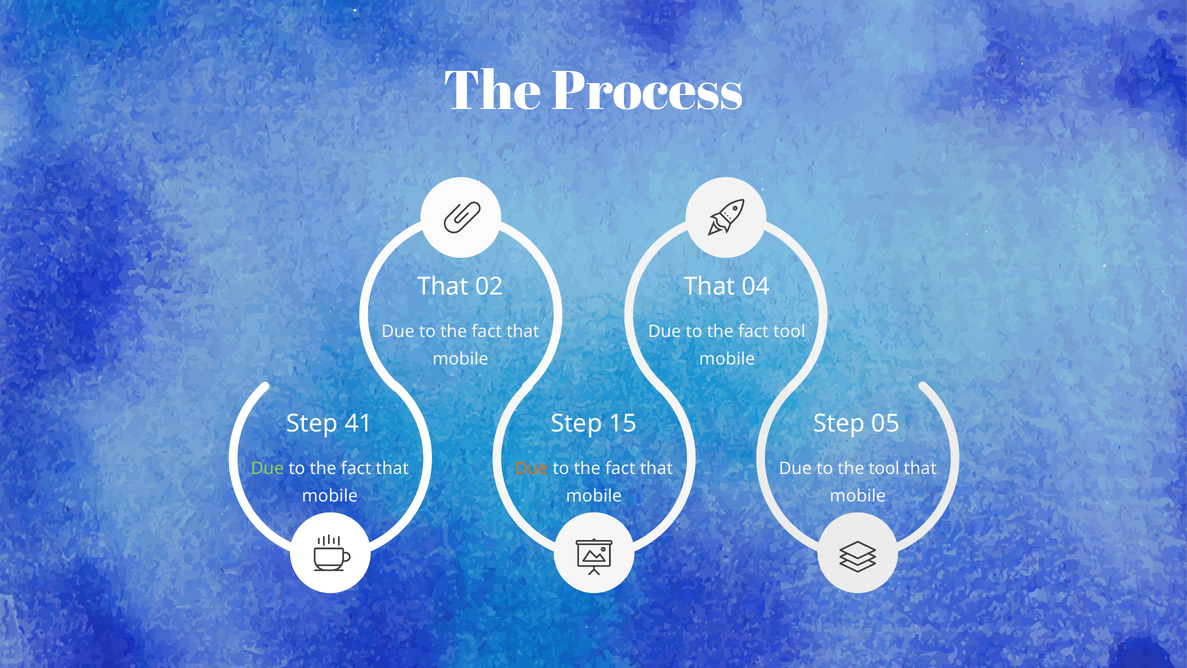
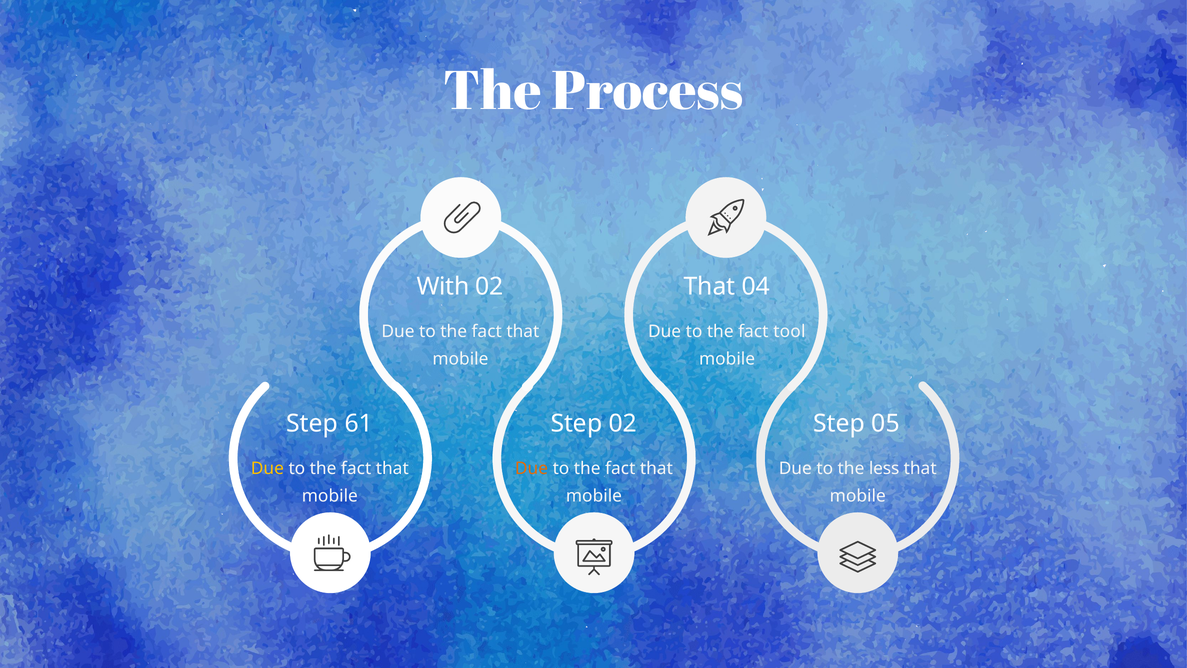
That at (443, 286): That -> With
41: 41 -> 61
Step 15: 15 -> 02
Due at (267, 468) colour: light green -> yellow
the tool: tool -> less
